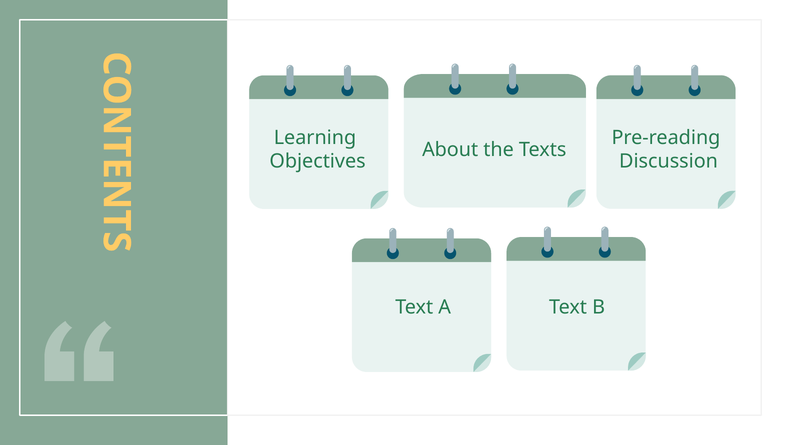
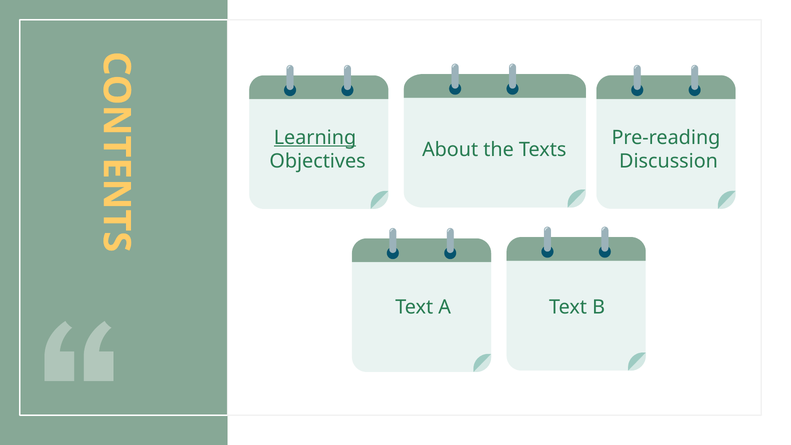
Learning underline: none -> present
